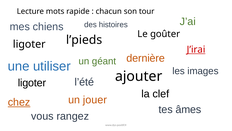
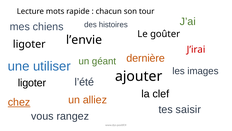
l’pieds: l’pieds -> l’envie
J’irai underline: present -> none
jouer: jouer -> alliez
âmes: âmes -> saisir
